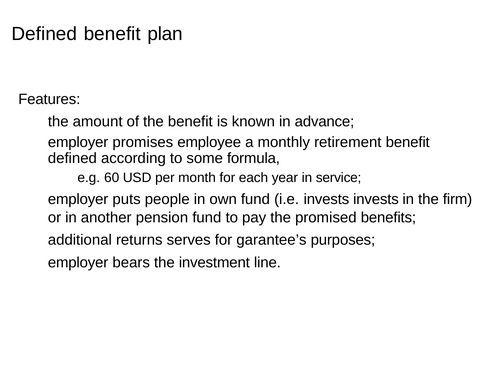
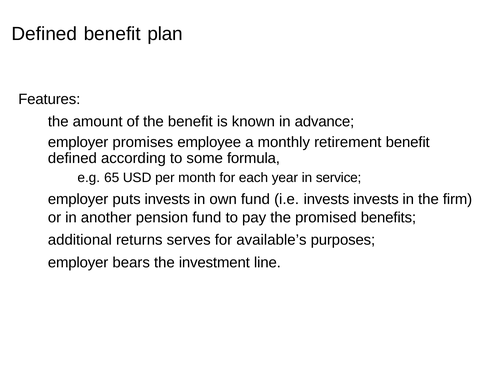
60: 60 -> 65
puts people: people -> invests
garantee’s: garantee’s -> available’s
